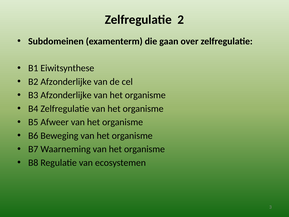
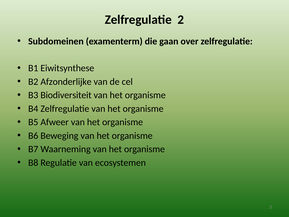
B3 Afzonderlijke: Afzonderlijke -> Biodiversiteit
